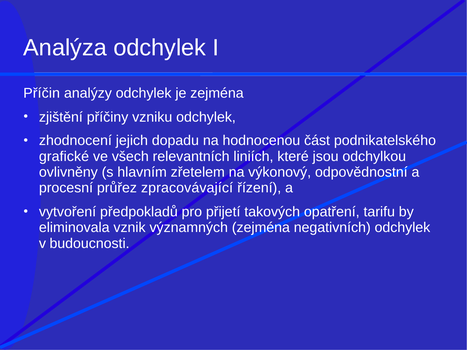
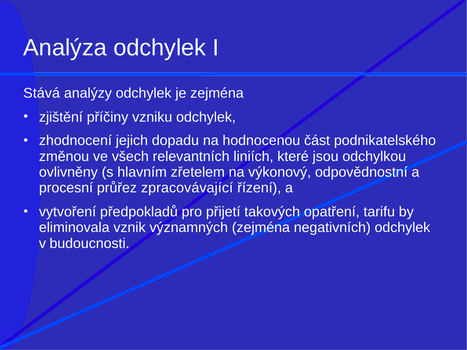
Příčin: Příčin -> Stává
grafické: grafické -> změnou
